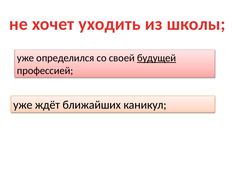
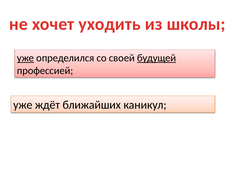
уже at (25, 58) underline: none -> present
